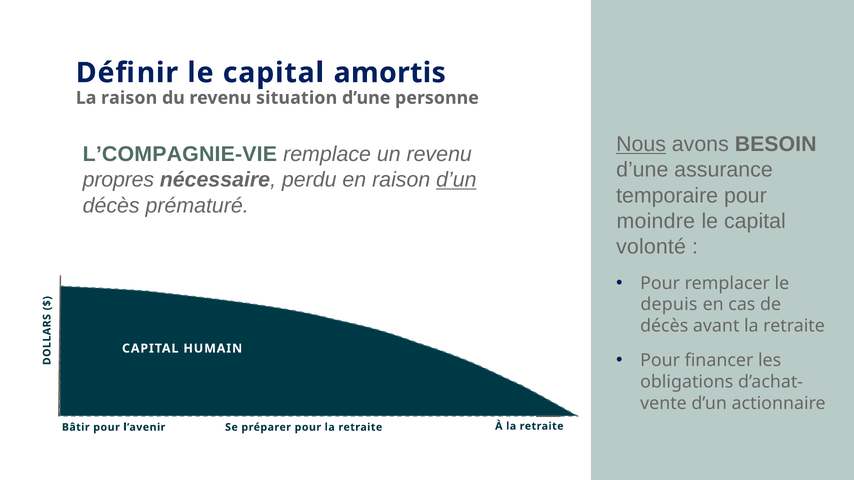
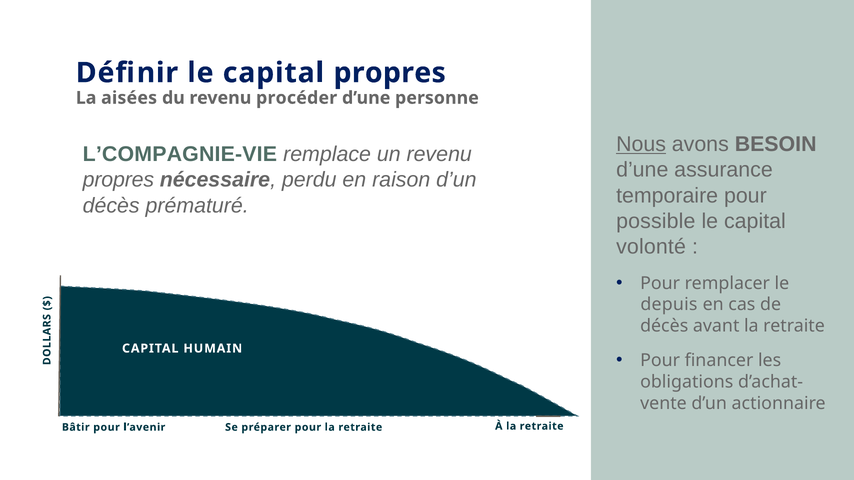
capital amortis: amortis -> propres
La raison: raison -> aisées
situation: situation -> procéder
d’un at (456, 180) underline: present -> none
moindre: moindre -> possible
